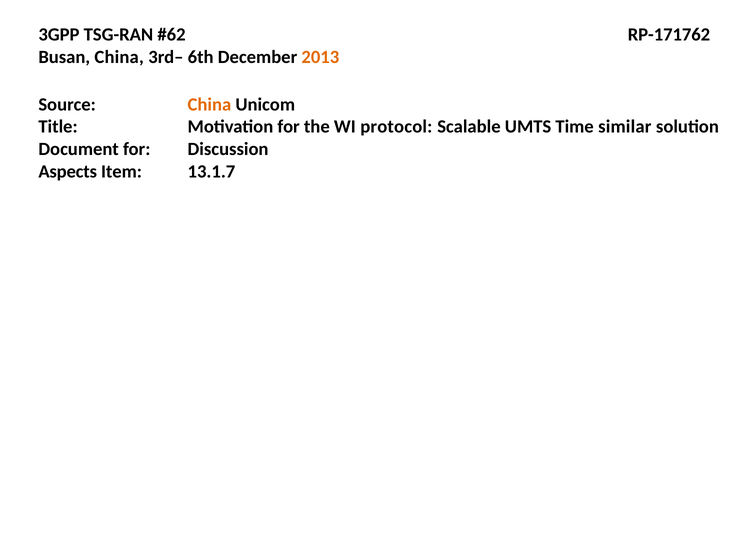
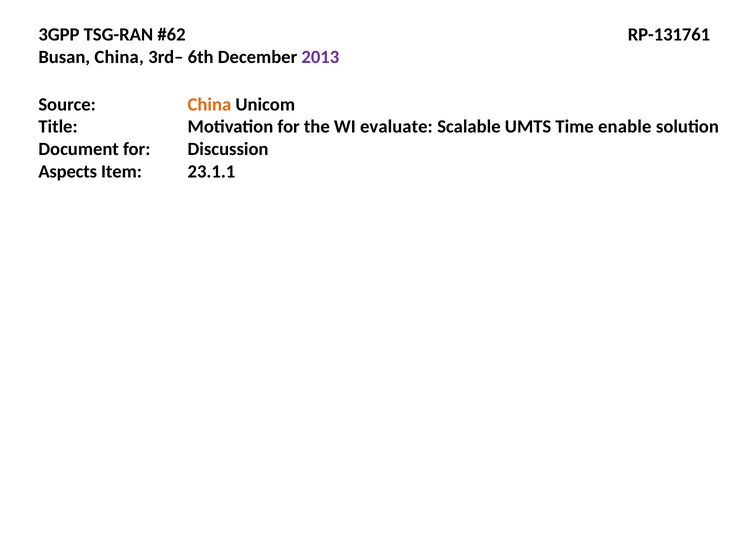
RP-171762: RP-171762 -> RP-131761
2013 colour: orange -> purple
protocol: protocol -> evaluate
similar: similar -> enable
13.1.7: 13.1.7 -> 23.1.1
